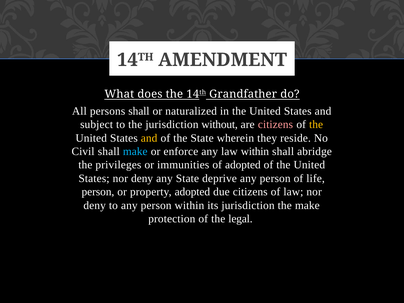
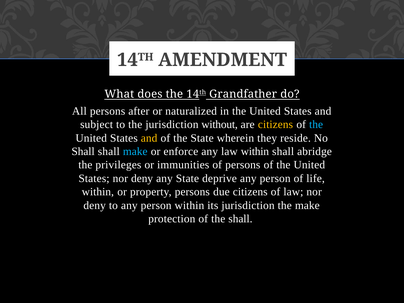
persons shall: shall -> after
citizens at (275, 124) colour: pink -> yellow
the at (316, 124) colour: yellow -> light blue
Civil at (83, 151): Civil -> Shall
of adopted: adopted -> persons
person at (98, 192): person -> within
property adopted: adopted -> persons
the legal: legal -> shall
